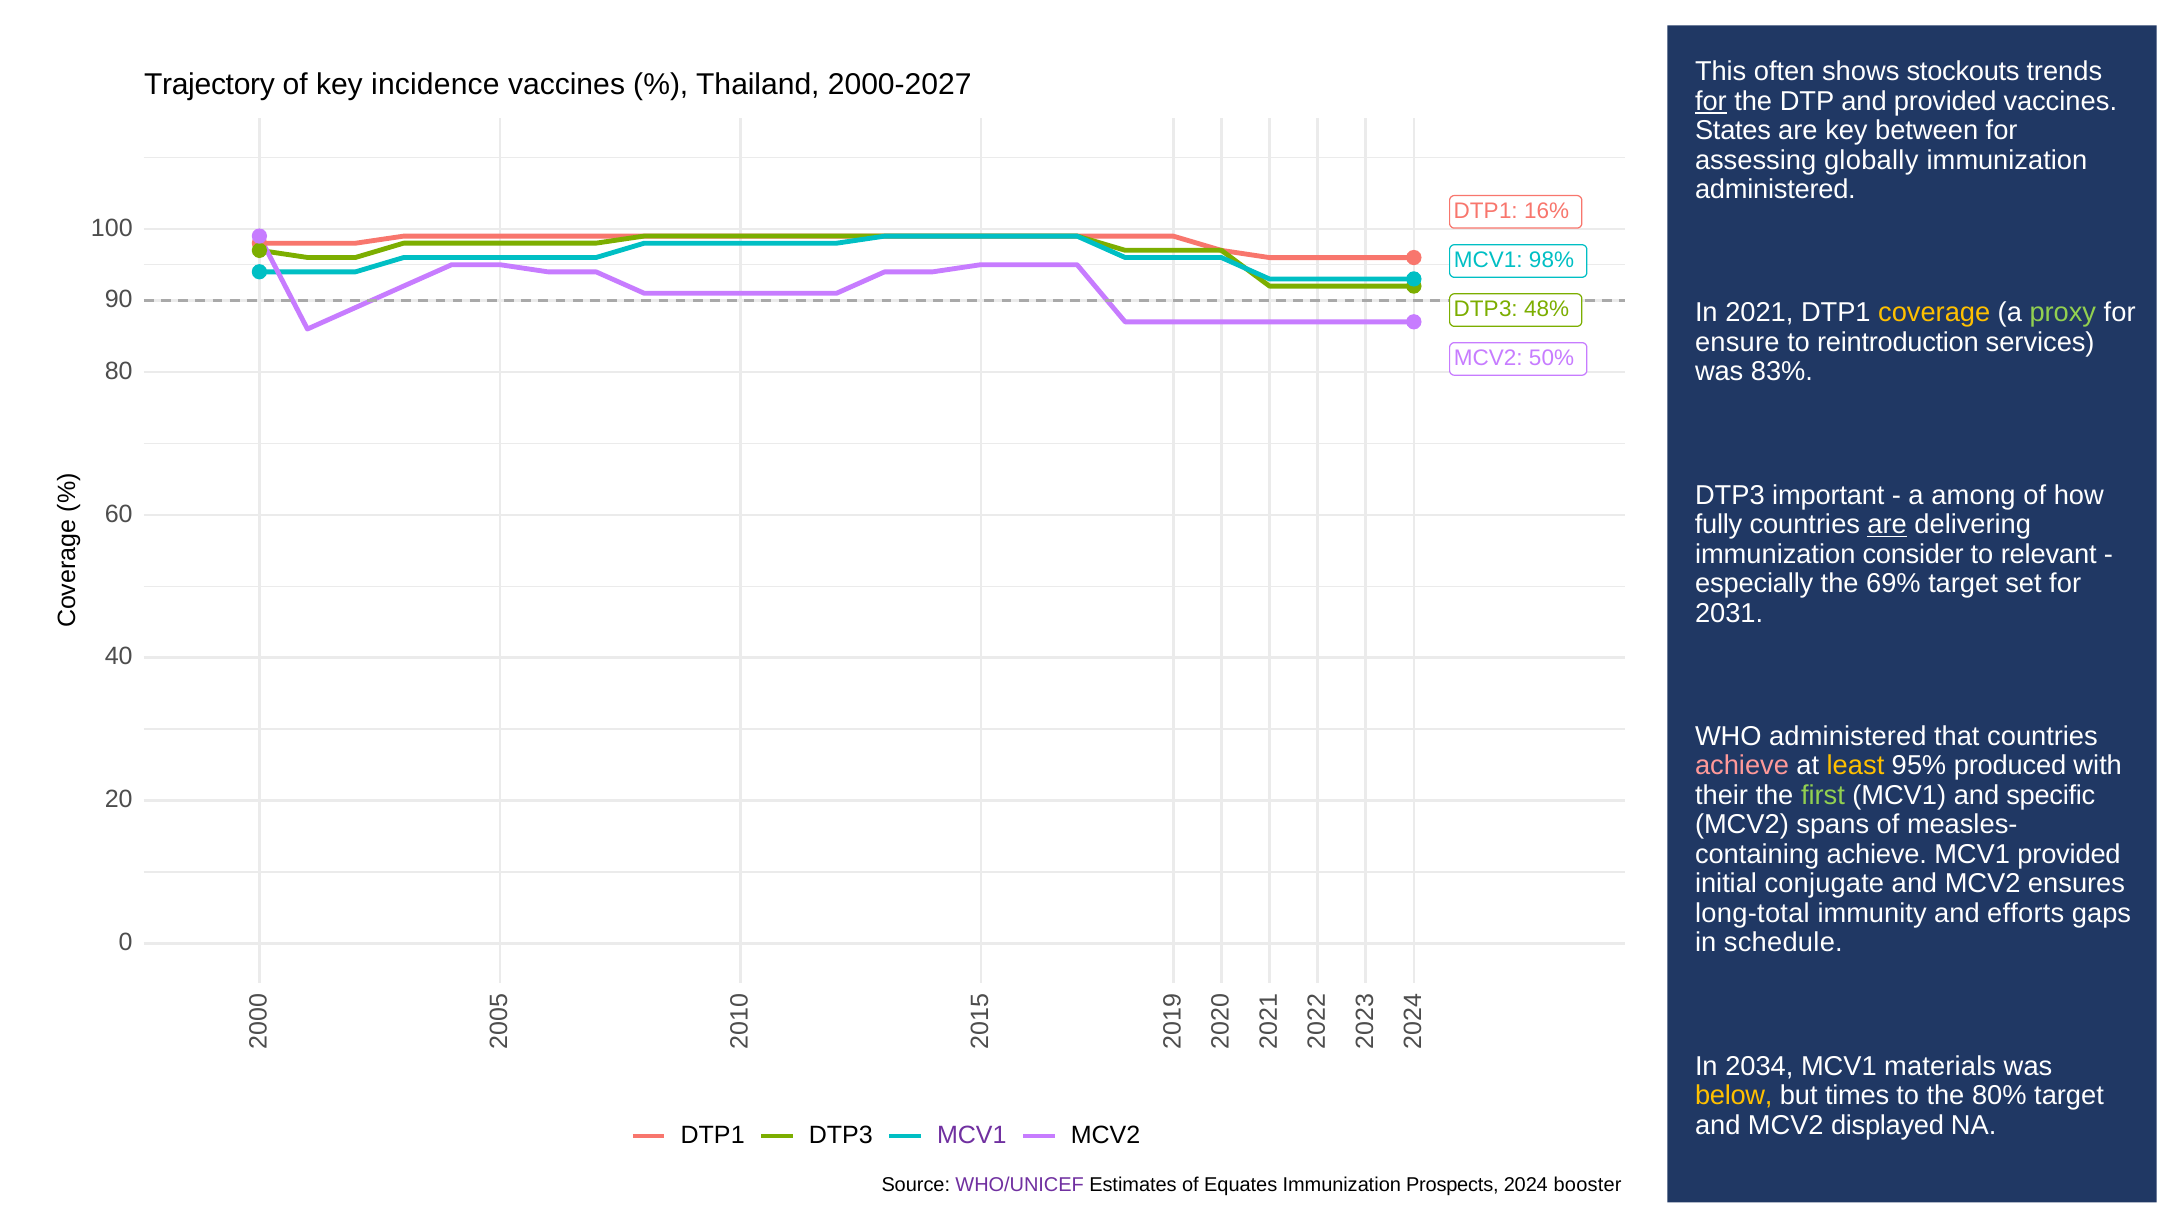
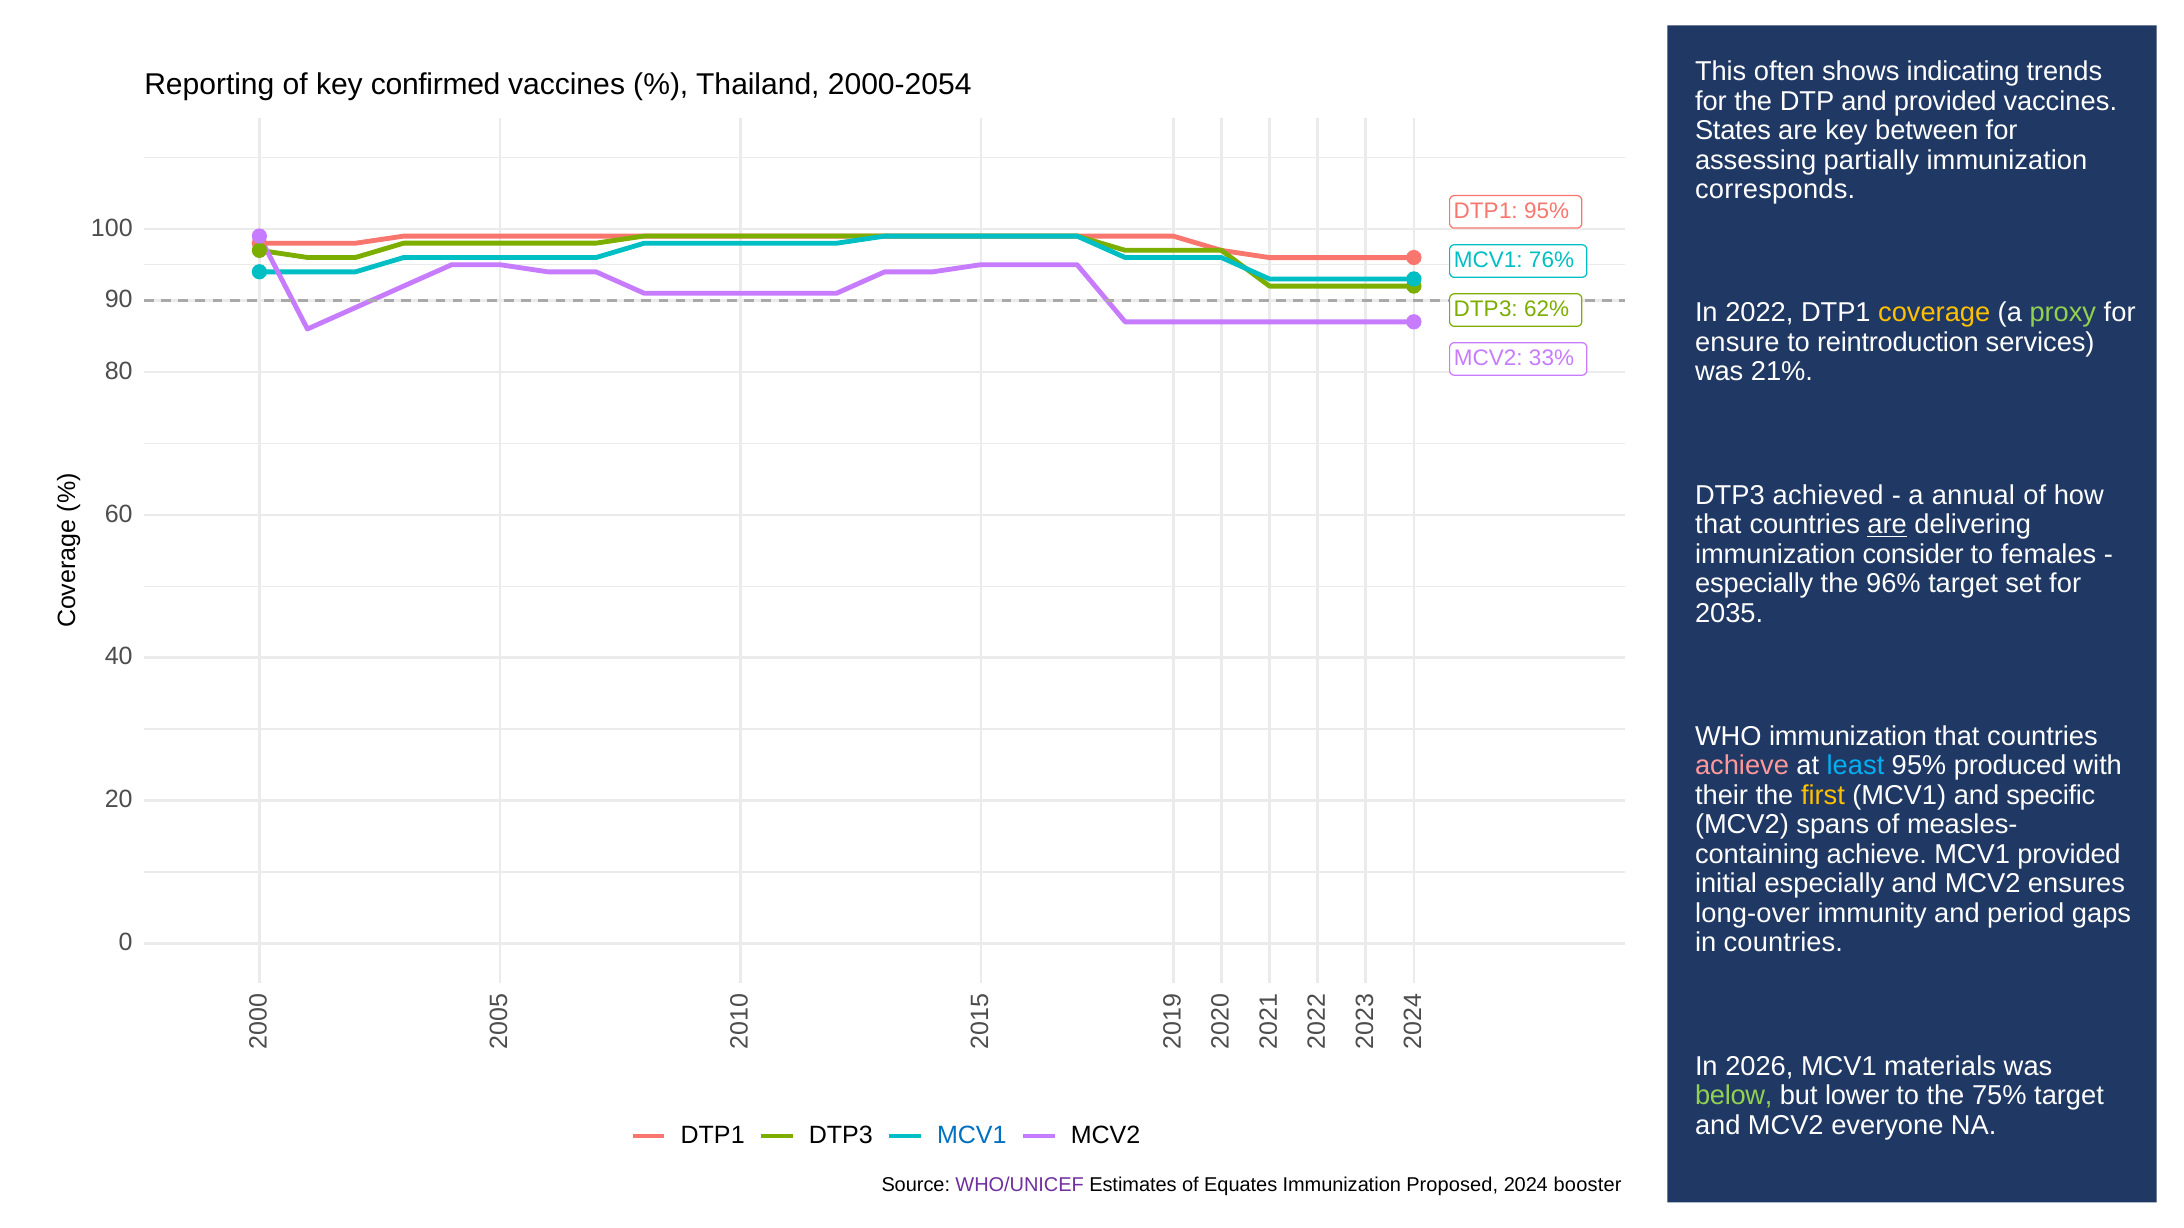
stockouts: stockouts -> indicating
Trajectory: Trajectory -> Reporting
incidence: incidence -> confirmed
2000-2027: 2000-2027 -> 2000-2054
for at (1711, 101) underline: present -> none
globally: globally -> partially
administered at (1775, 190): administered -> corresponds
DTP1 16%: 16% -> 95%
98%: 98% -> 76%
48%: 48% -> 62%
2021: 2021 -> 2022
50%: 50% -> 33%
83%: 83% -> 21%
important: important -> achieved
among: among -> annual
fully at (1719, 525): fully -> that
relevant: relevant -> females
69%: 69% -> 96%
2031: 2031 -> 2035
WHO administered: administered -> immunization
least colour: yellow -> light blue
first colour: light green -> yellow
initial conjugate: conjugate -> especially
long-total: long-total -> long-over
efforts: efforts -> period
in schedule: schedule -> countries
2034: 2034 -> 2026
below colour: yellow -> light green
times: times -> lower
80%: 80% -> 75%
displayed: displayed -> everyone
MCV1 at (972, 1135) colour: purple -> blue
Prospects: Prospects -> Proposed
